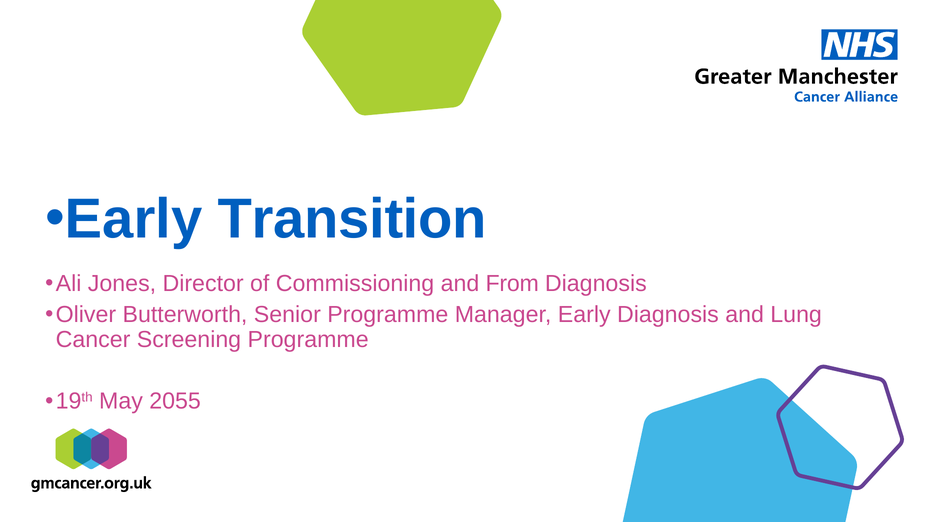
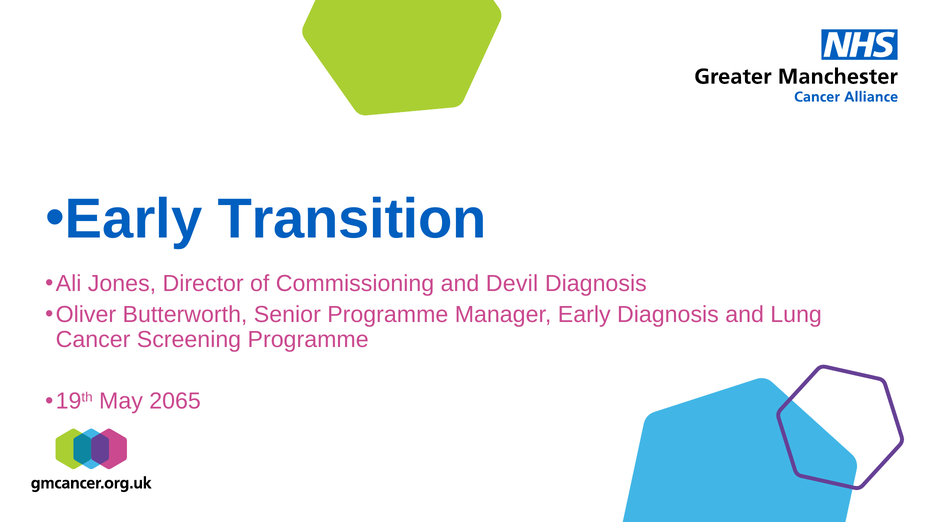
From: From -> Devil
2055: 2055 -> 2065
